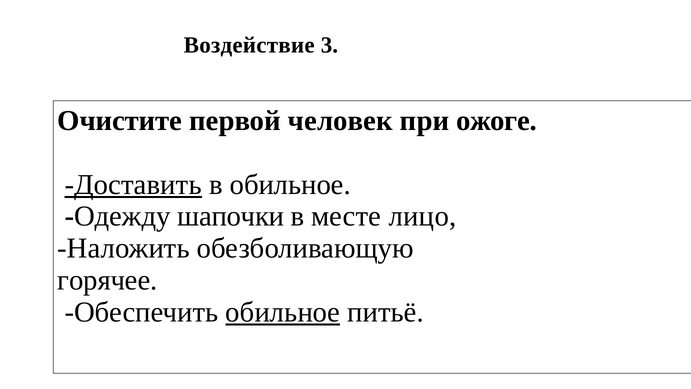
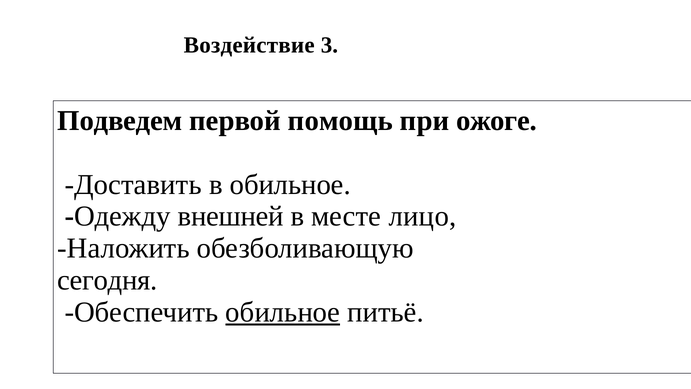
Очистите: Очистите -> Подведем
человек: человек -> помощь
Доставить underline: present -> none
шапочки: шапочки -> внешней
горячее: горячее -> сегодня
